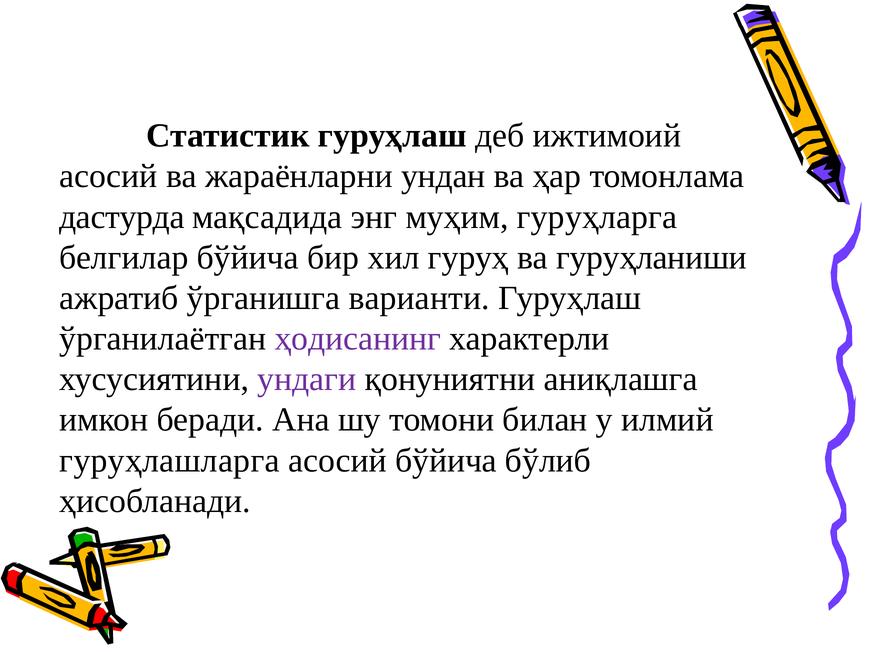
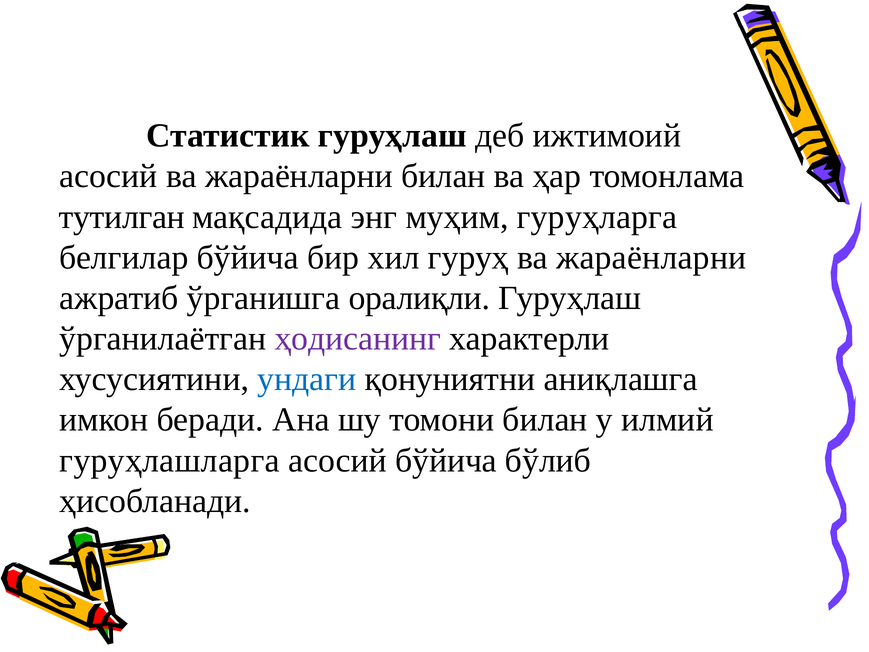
жараёнларни ундан: ундан -> билан
дастурда: дастурда -> тутилган
гуруҳ ва гуруҳланиши: гуруҳланиши -> жараёнларни
варианти: варианти -> оралиқли
ундаги colour: purple -> blue
